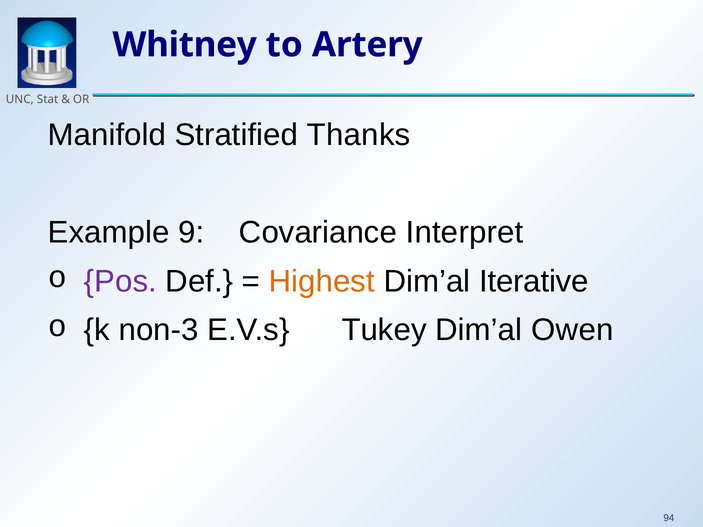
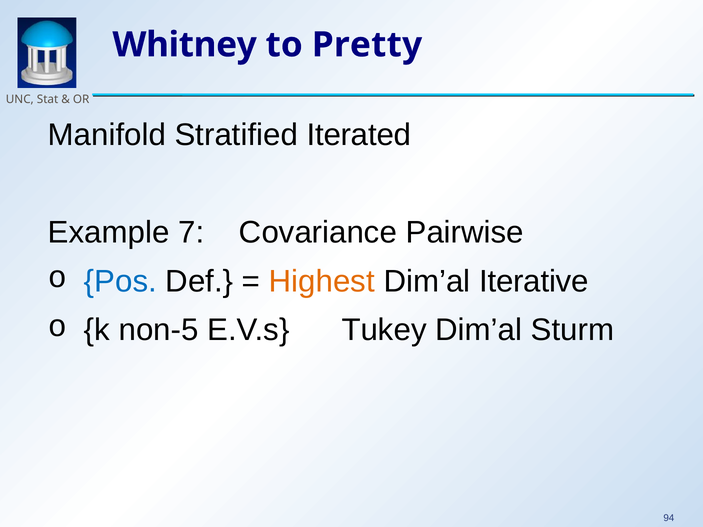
Artery: Artery -> Pretty
Thanks: Thanks -> Iterated
9: 9 -> 7
Interpret: Interpret -> Pairwise
Pos colour: purple -> blue
non-3: non-3 -> non-5
Owen: Owen -> Sturm
